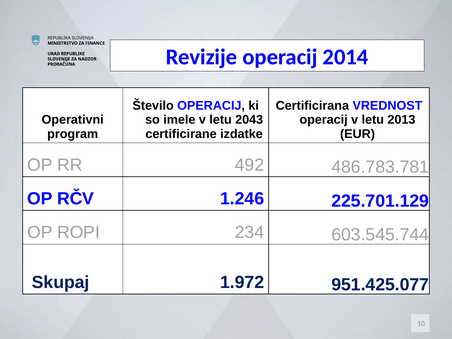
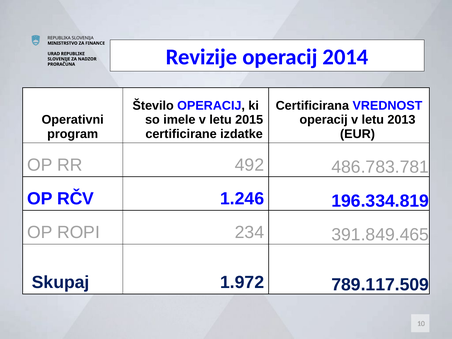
2043: 2043 -> 2015
225.701.129: 225.701.129 -> 196.334.819
603.545.744: 603.545.744 -> 391.849.465
951.425.077: 951.425.077 -> 789.117.509
